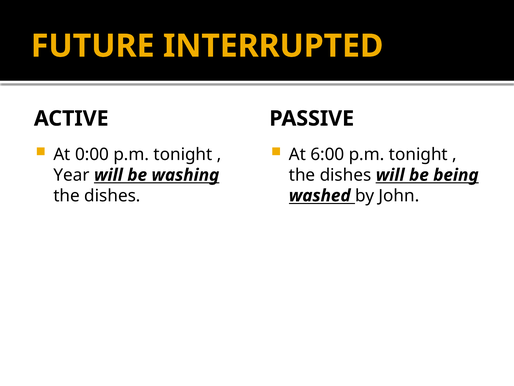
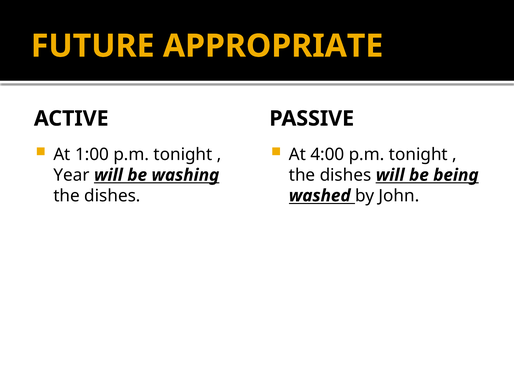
INTERRUPTED: INTERRUPTED -> APPROPRIATE
0:00: 0:00 -> 1:00
6:00: 6:00 -> 4:00
